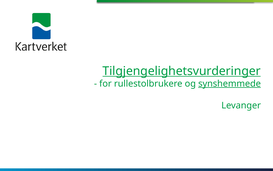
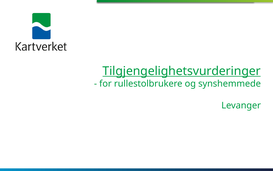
synshemmede underline: present -> none
